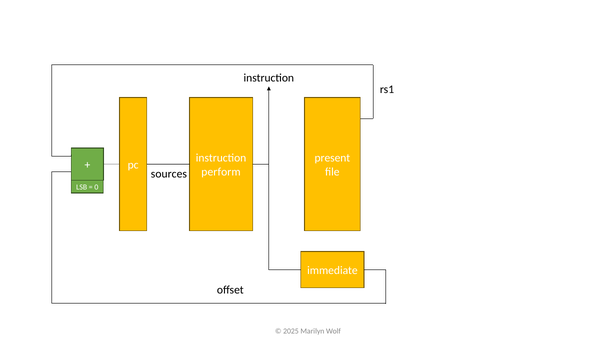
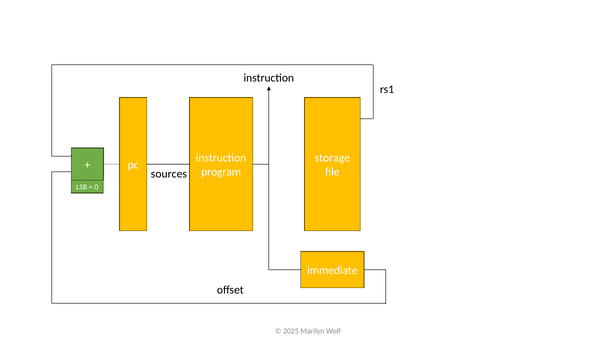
present: present -> storage
perform: perform -> program
